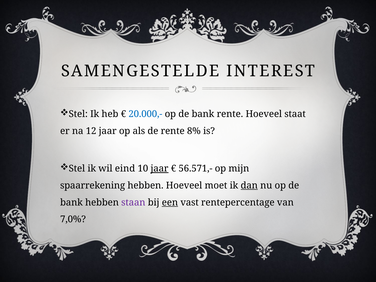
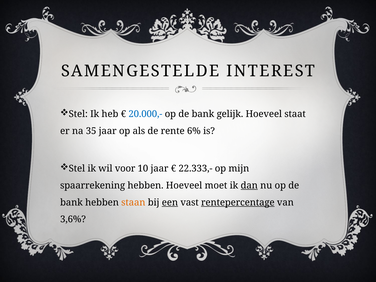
bank rente: rente -> gelijk
12: 12 -> 35
8%: 8% -> 6%
eind: eind -> voor
jaar at (160, 169) underline: present -> none
56.571,-: 56.571,- -> 22.333,-
staan colour: purple -> orange
rentepercentage underline: none -> present
7,0%: 7,0% -> 3,6%
